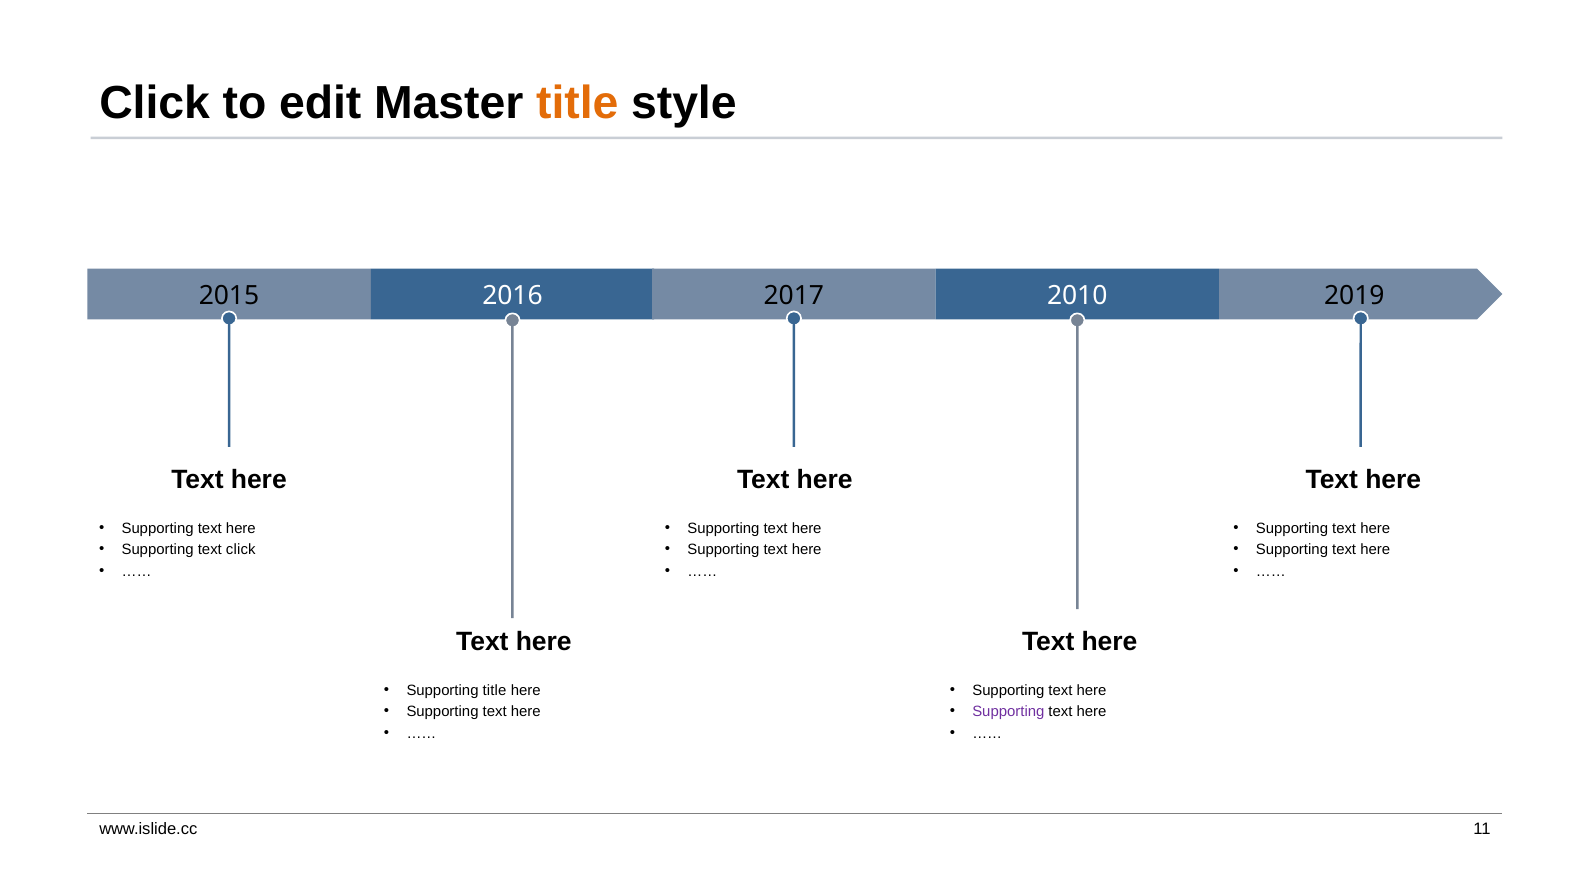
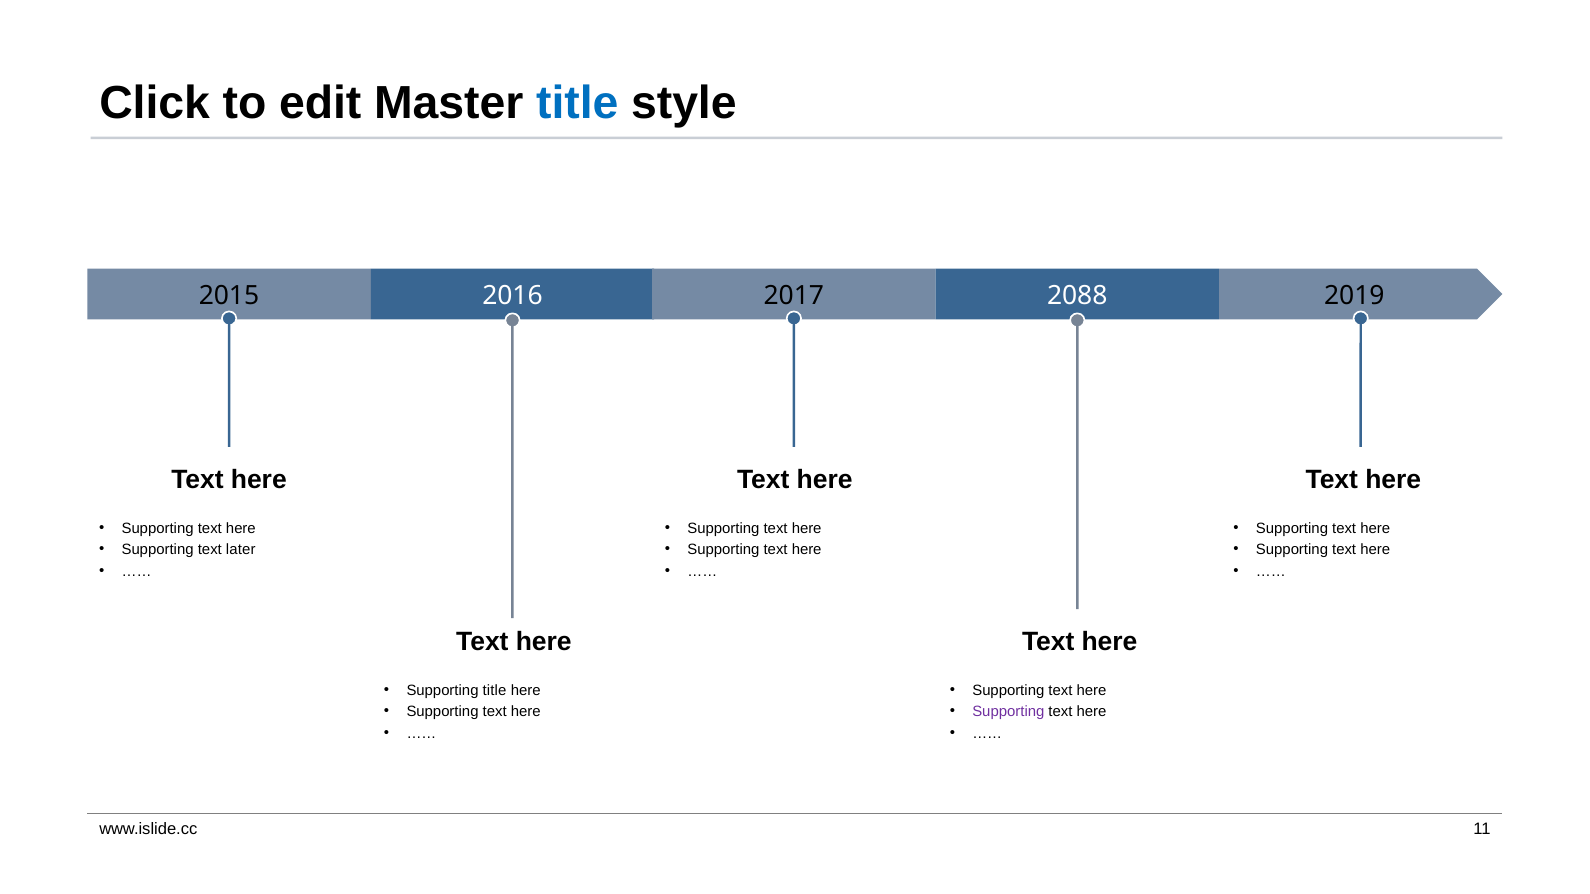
title at (577, 103) colour: orange -> blue
2010: 2010 -> 2088
text click: click -> later
